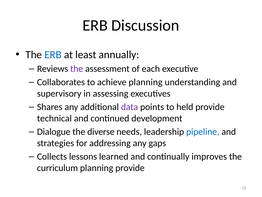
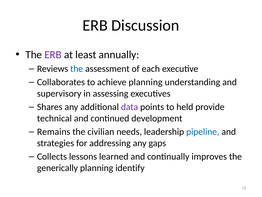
ERB at (53, 54) colour: blue -> purple
the at (77, 69) colour: purple -> blue
Dialogue: Dialogue -> Remains
diverse: diverse -> civilian
curriculum: curriculum -> generically
planning provide: provide -> identify
